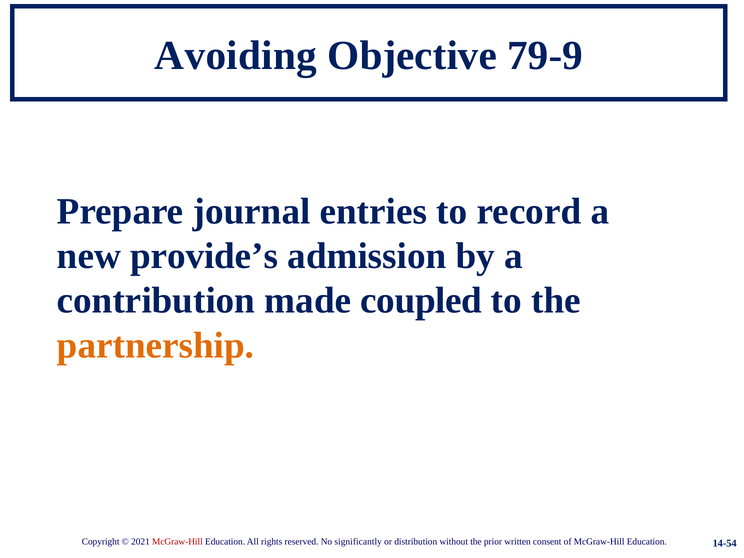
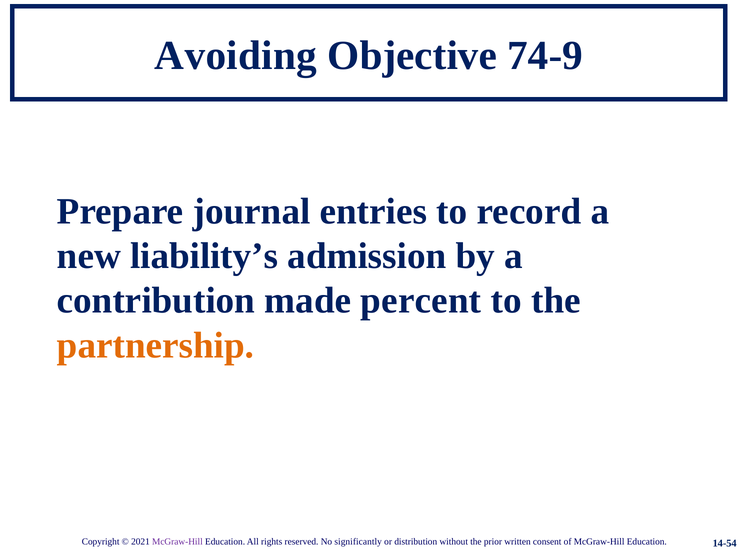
79-9: 79-9 -> 74-9
provide’s: provide’s -> liability’s
coupled: coupled -> percent
McGraw-Hill at (177, 542) colour: red -> purple
